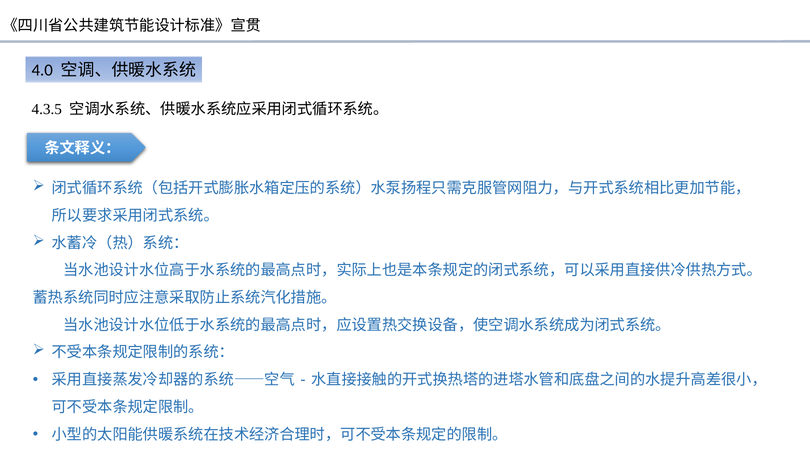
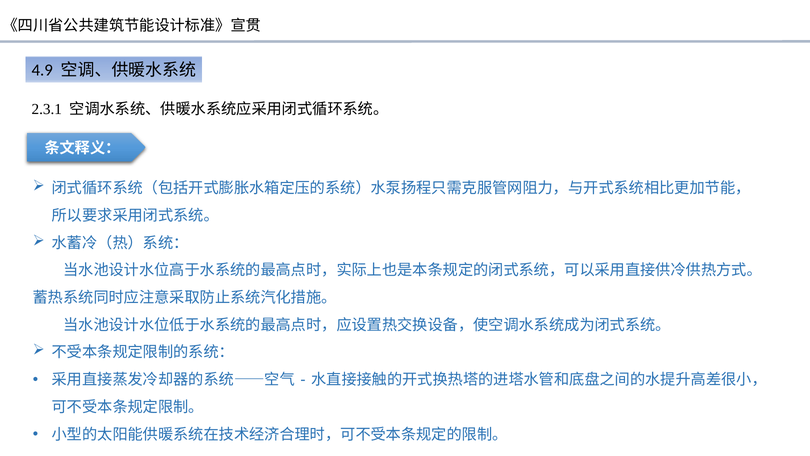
4.0: 4.0 -> 4.9
4.3.5: 4.3.5 -> 2.3.1
